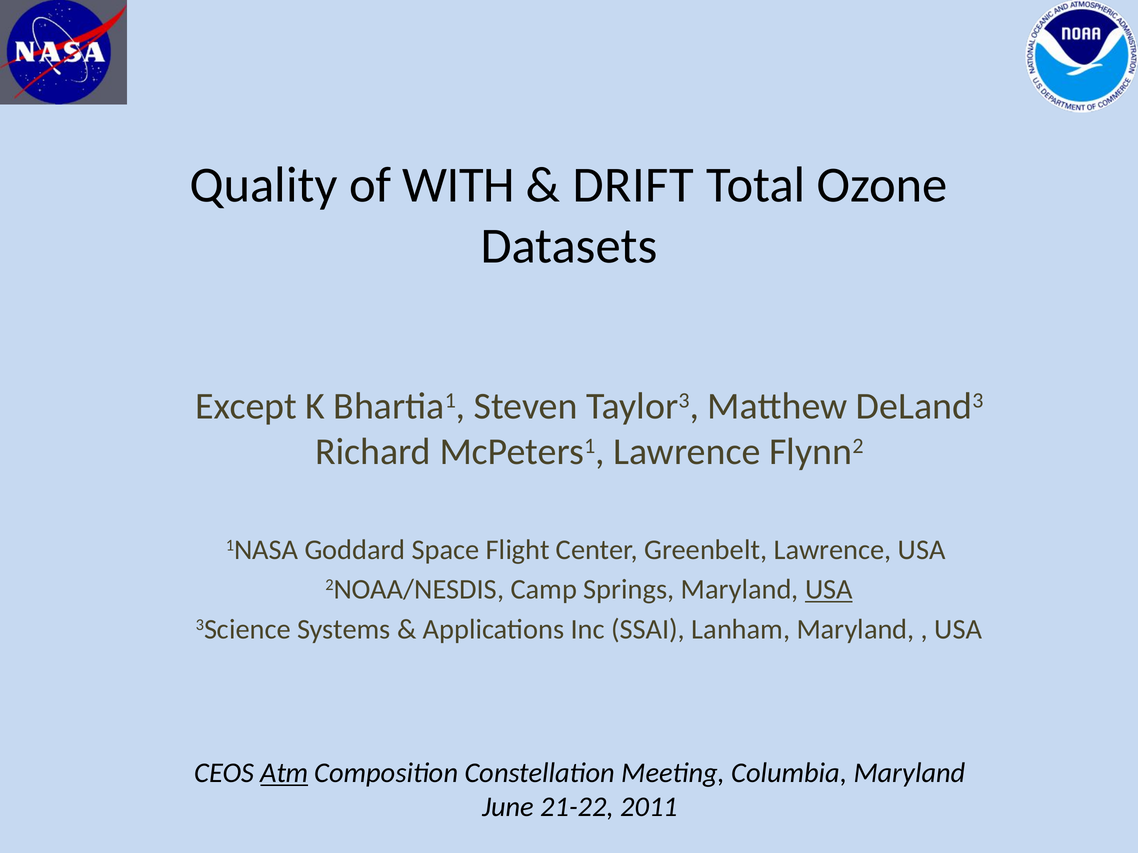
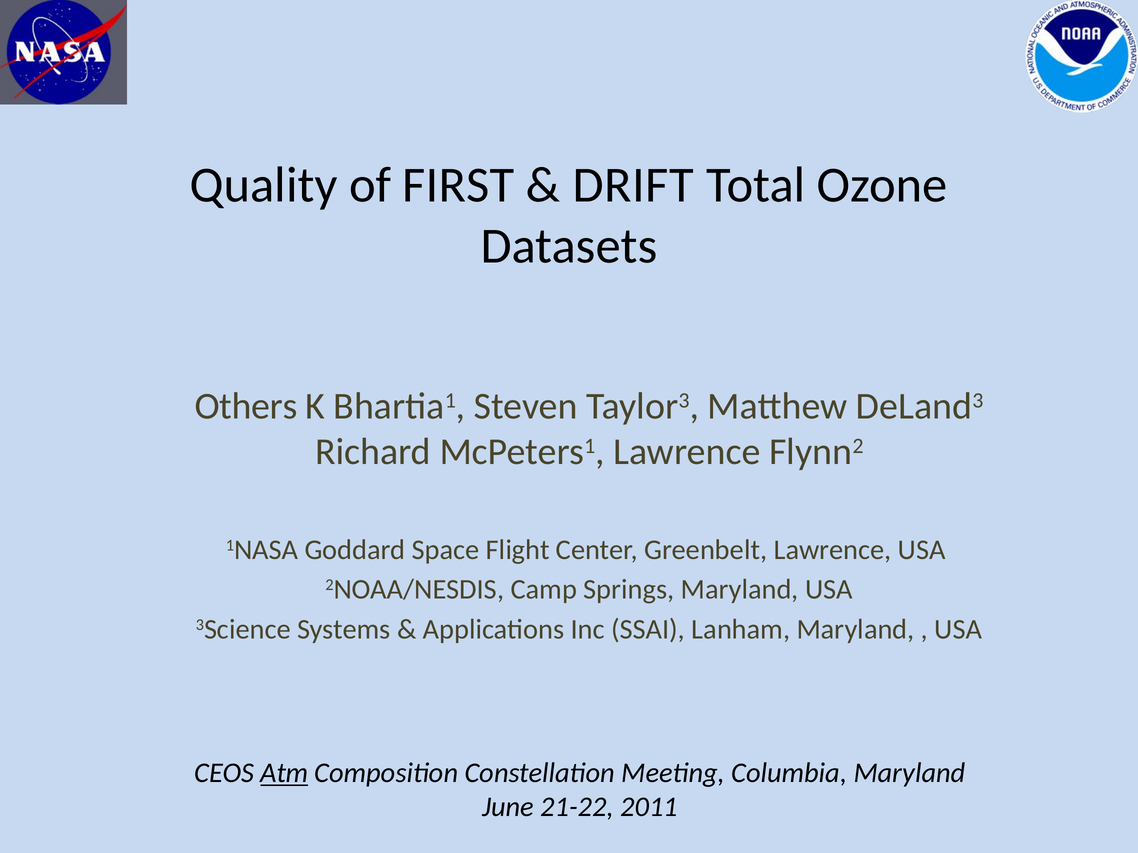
WITH: WITH -> FIRST
Except: Except -> Others
USA at (829, 590) underline: present -> none
